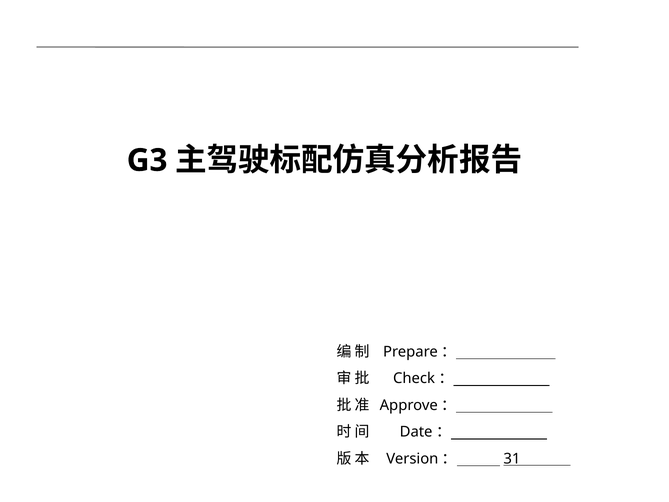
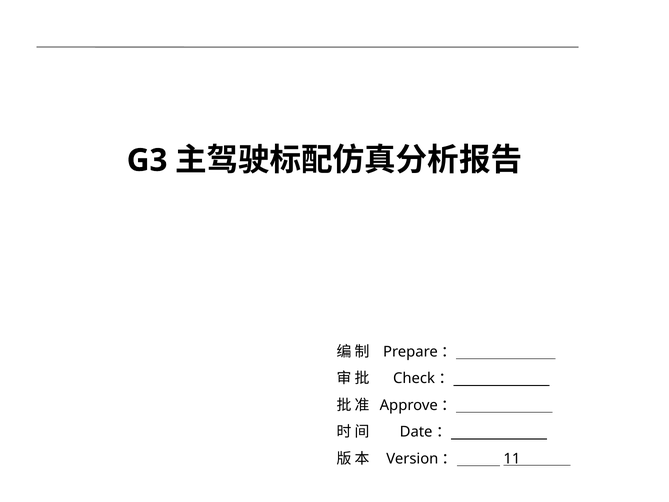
31: 31 -> 11
